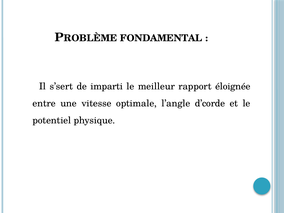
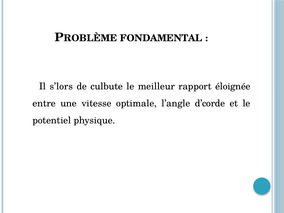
s’sert: s’sert -> s’lors
imparti: imparti -> culbute
